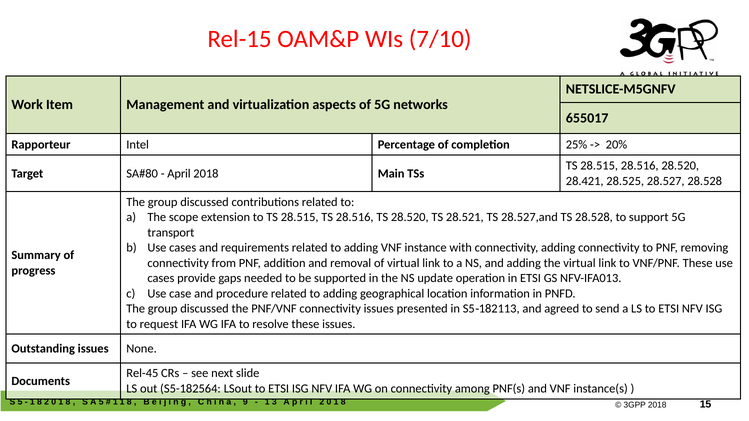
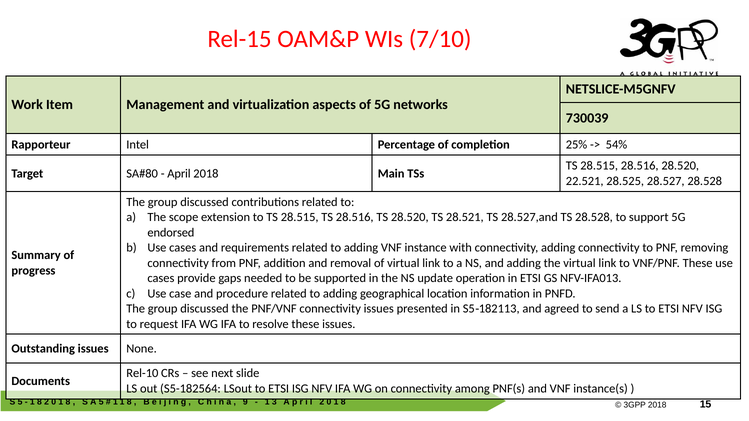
655017: 655017 -> 730039
20%: 20% -> 54%
28.421: 28.421 -> 22.521
transport: transport -> endorsed
Rel-45: Rel-45 -> Rel-10
